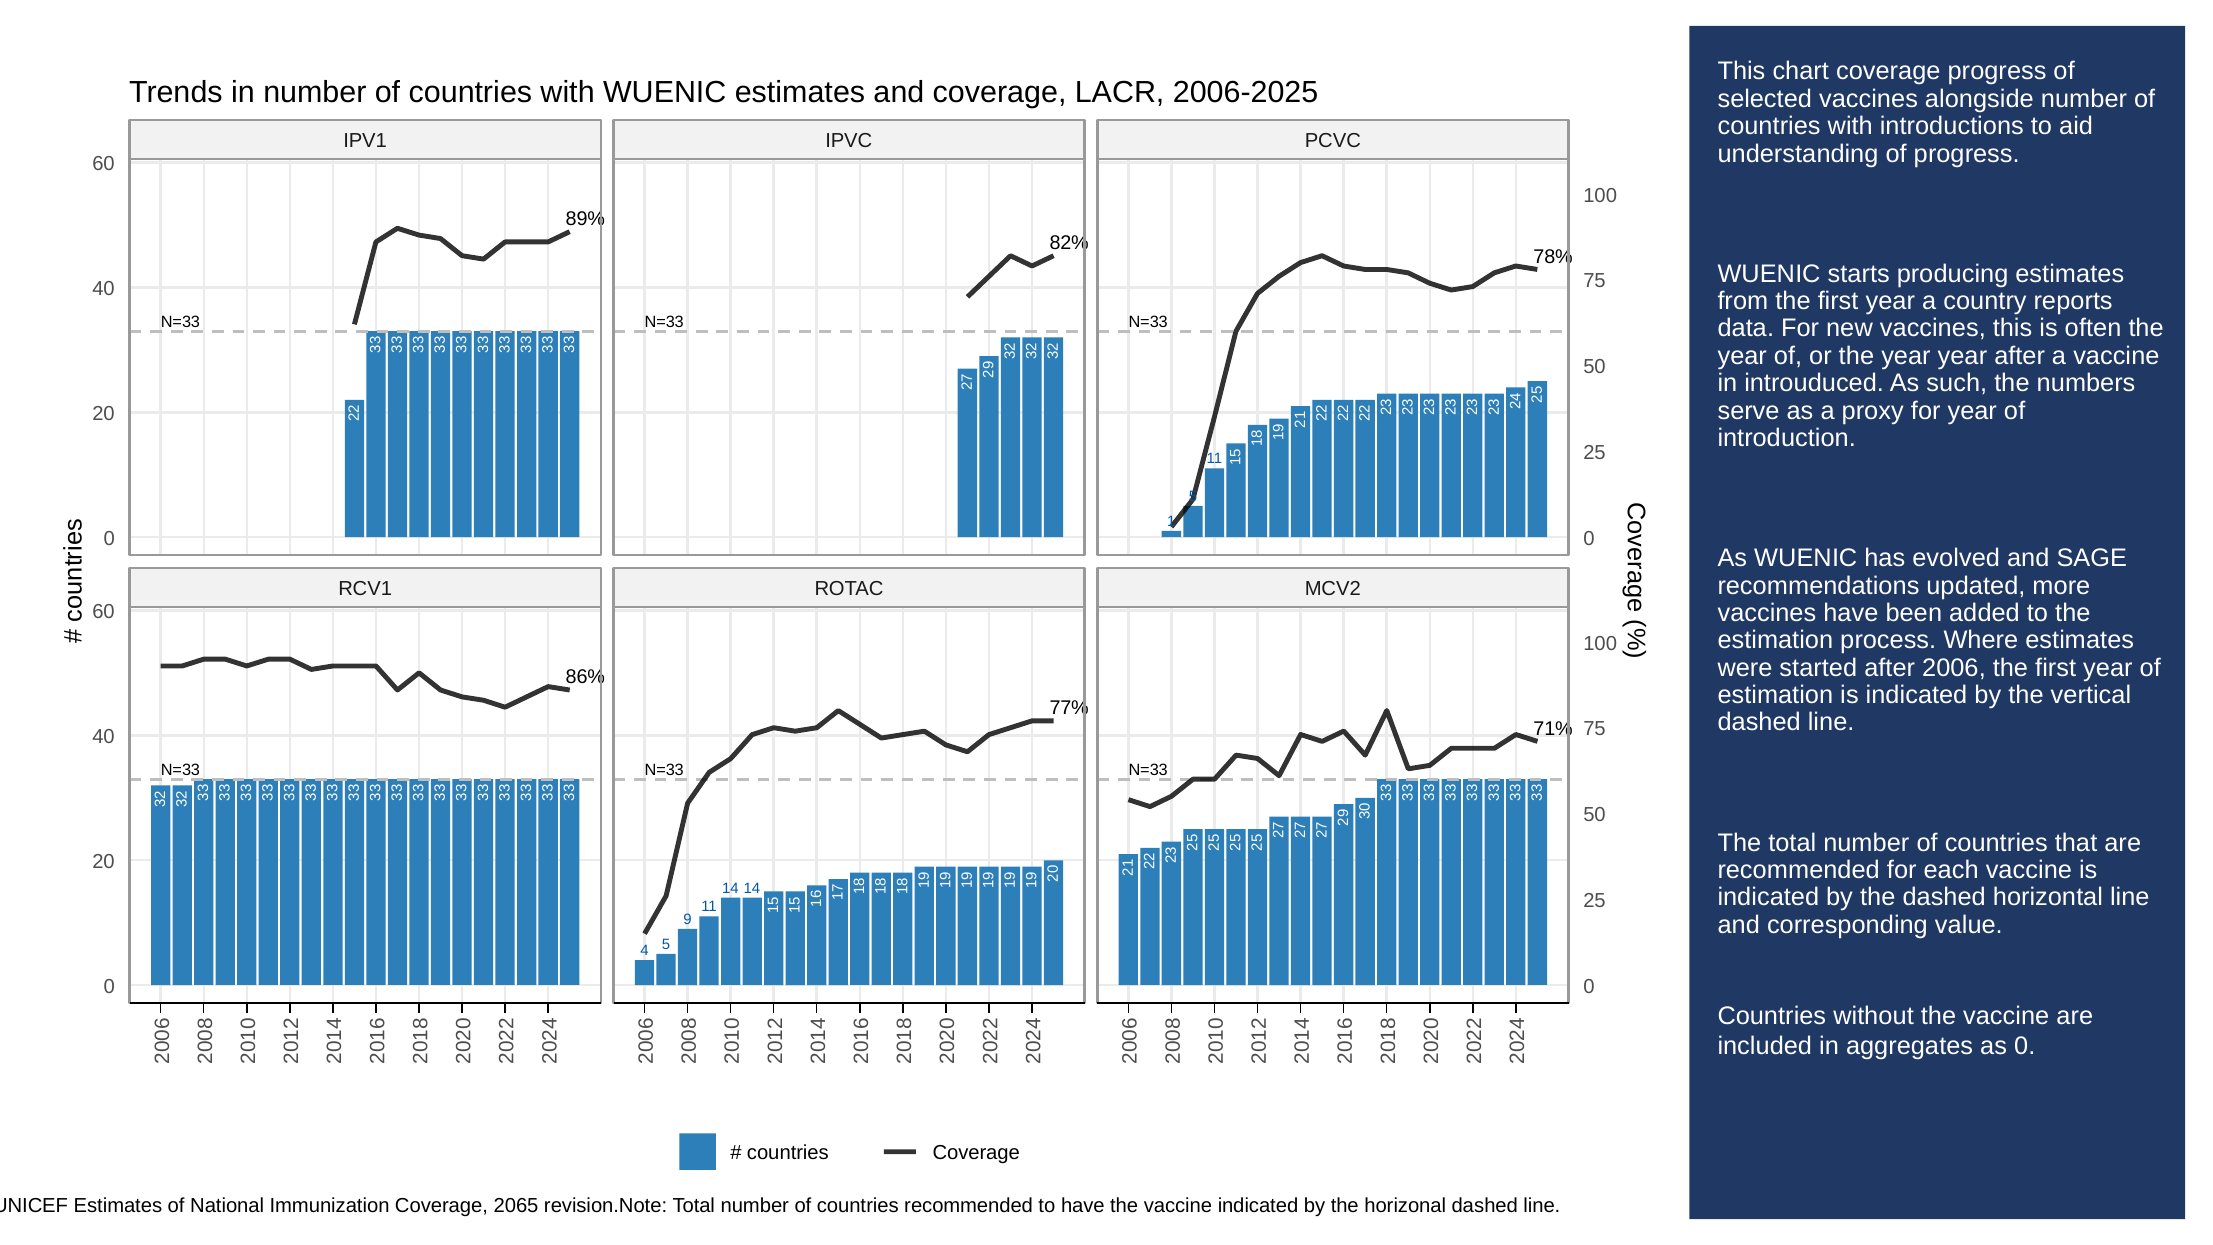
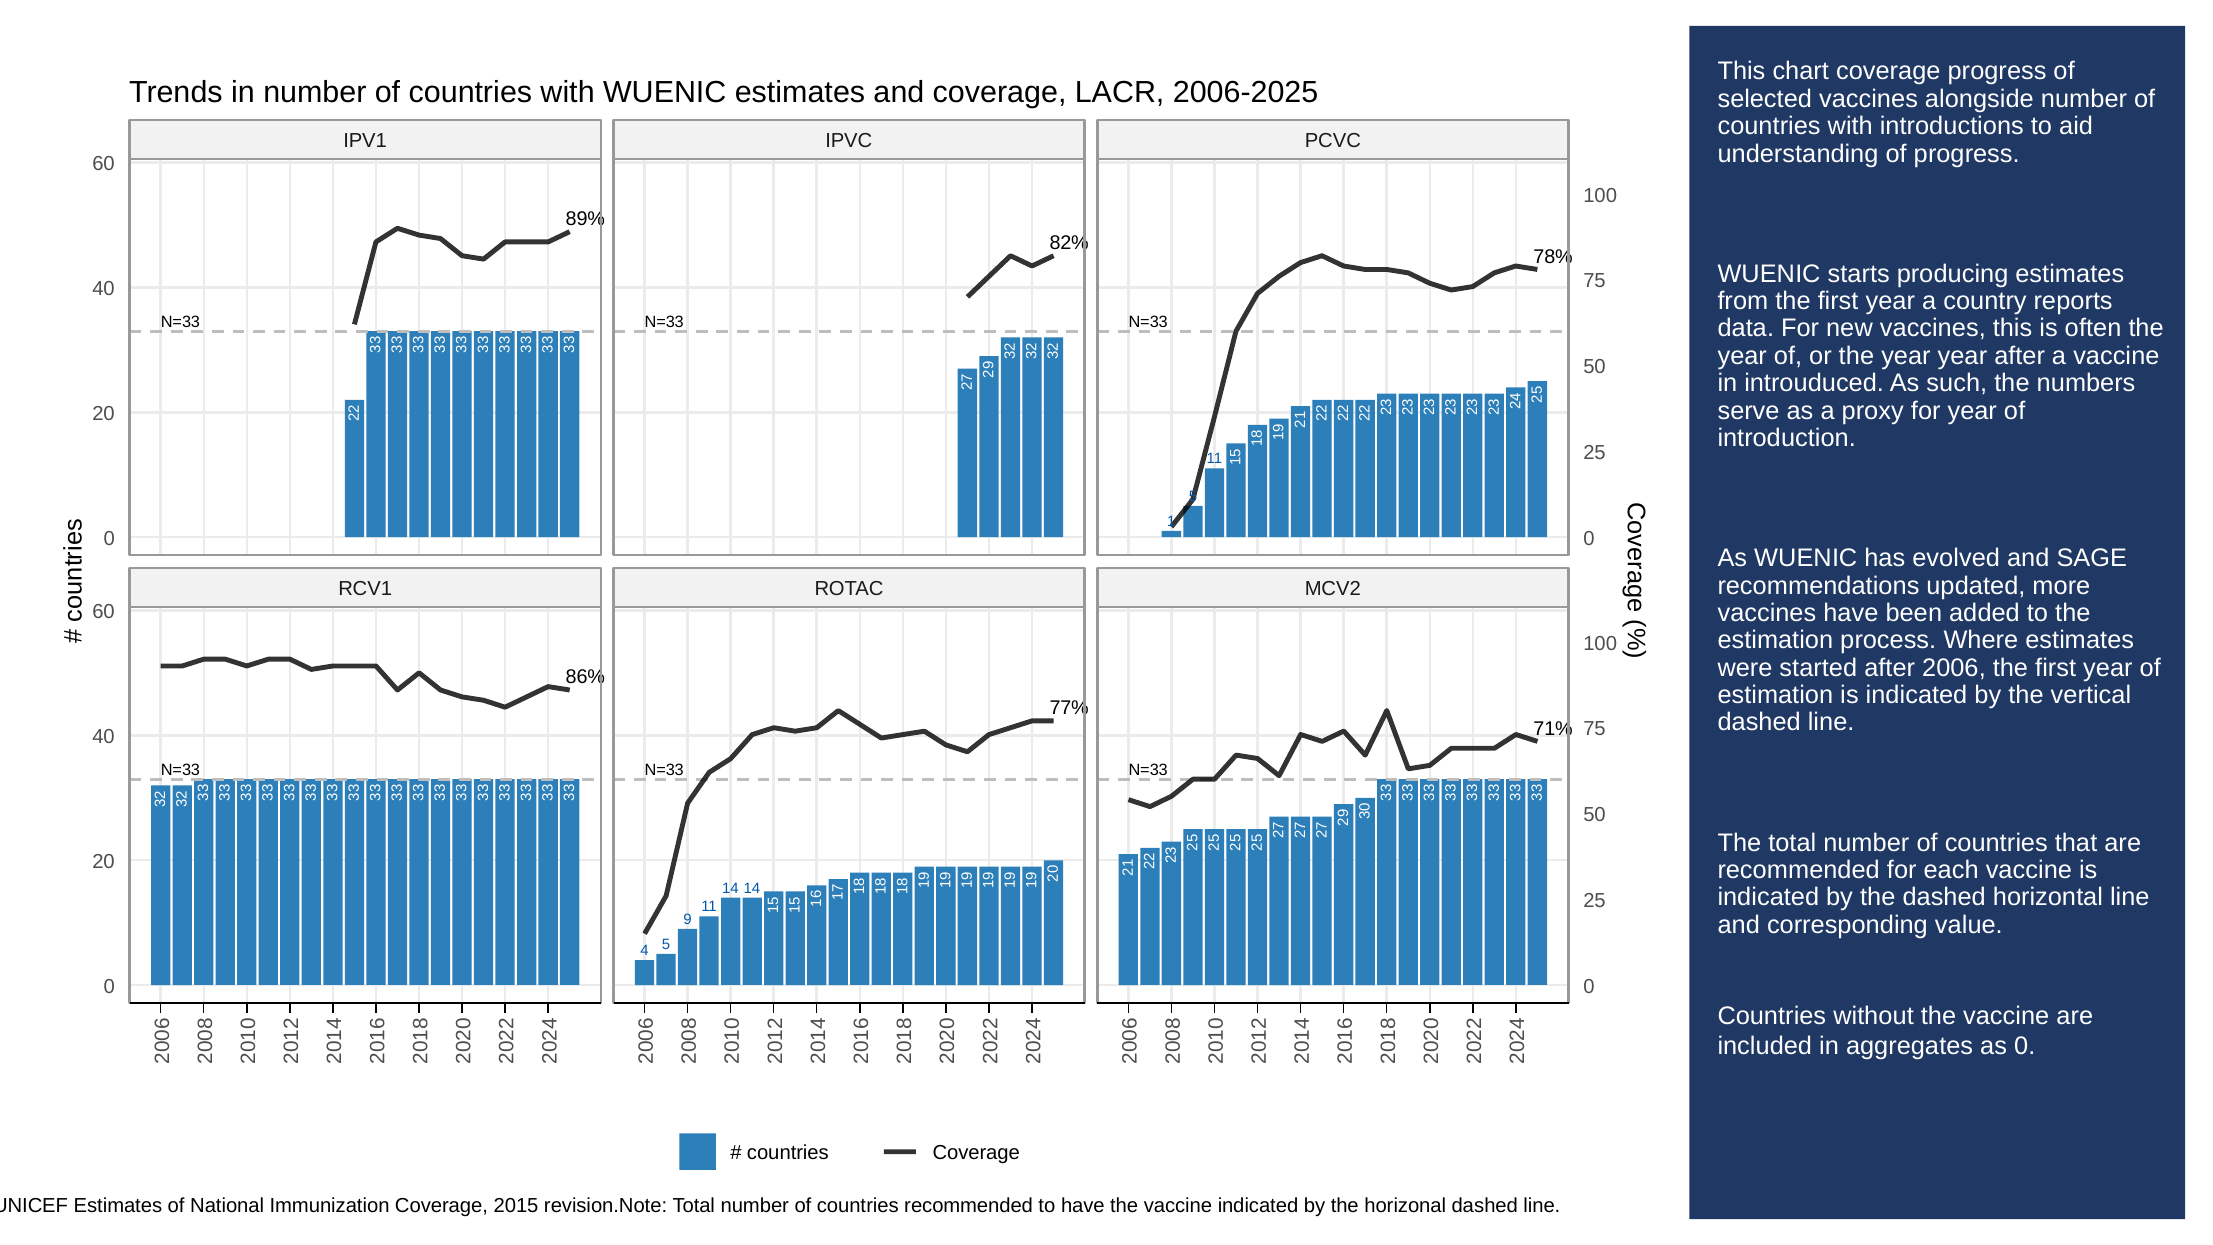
2065: 2065 -> 2015
